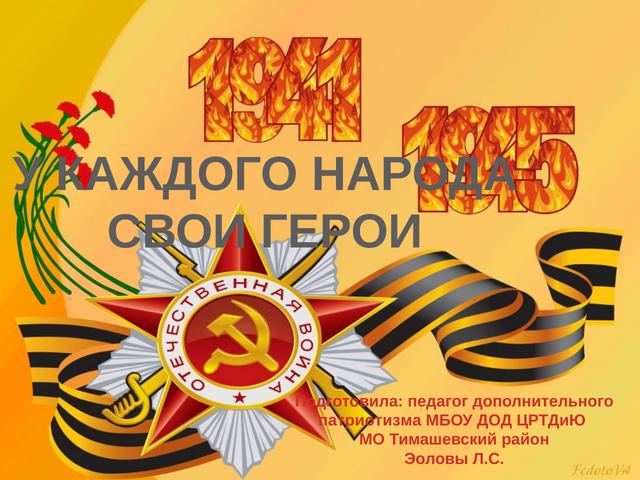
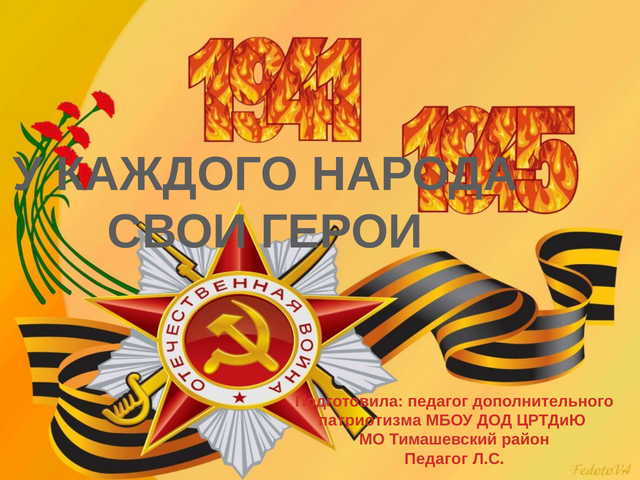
Эоловы at (436, 459): Эоловы -> Педагог
